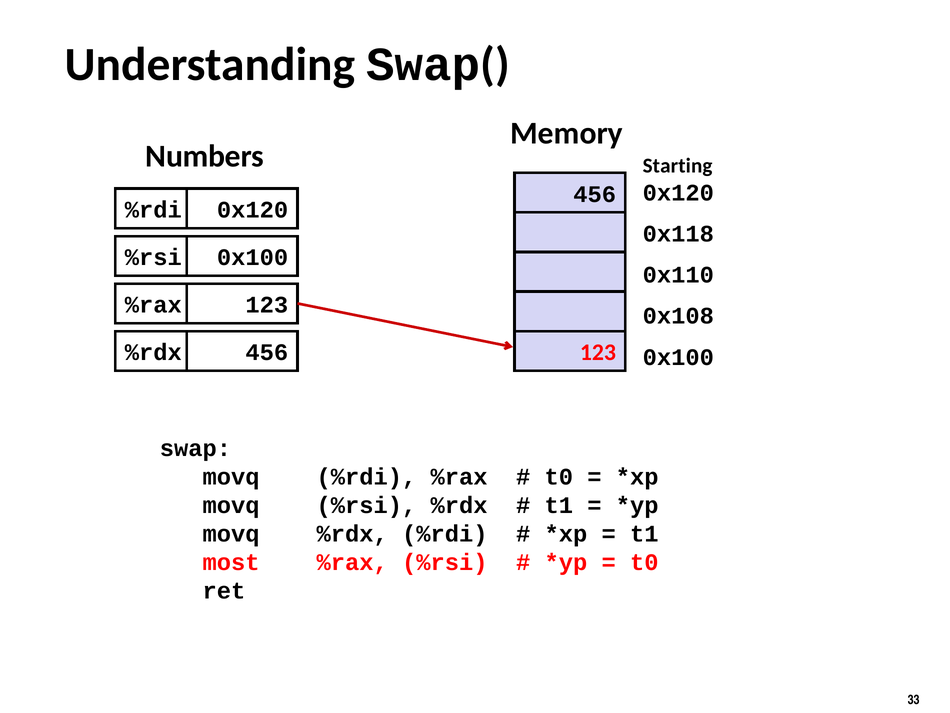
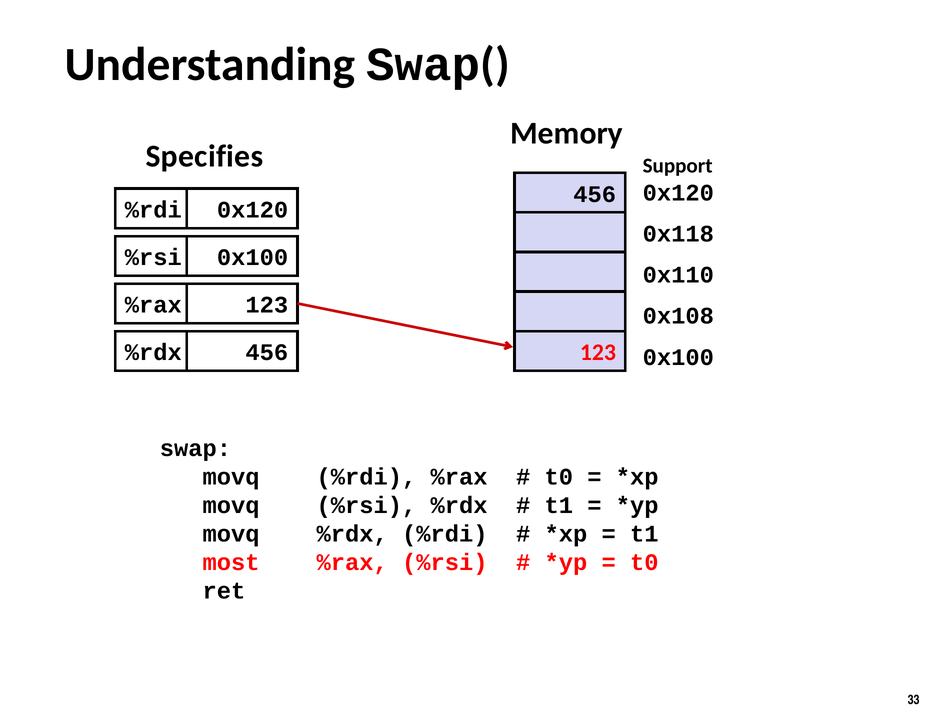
Numbers: Numbers -> Specifies
Starting: Starting -> Support
